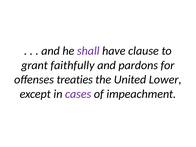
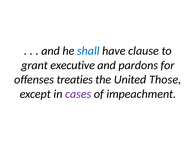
shall colour: purple -> blue
faithfully: faithfully -> executive
Lower: Lower -> Those
